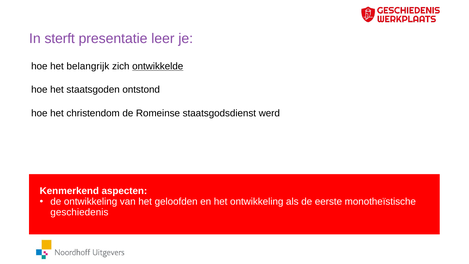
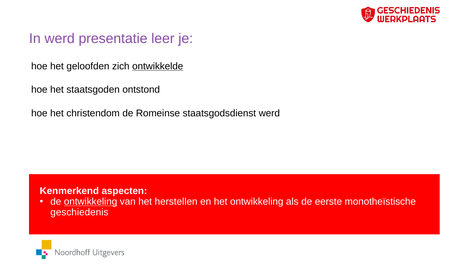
In sterft: sterft -> werd
belangrijk: belangrijk -> geloofden
ontwikkeling at (91, 202) underline: none -> present
geloofden: geloofden -> herstellen
